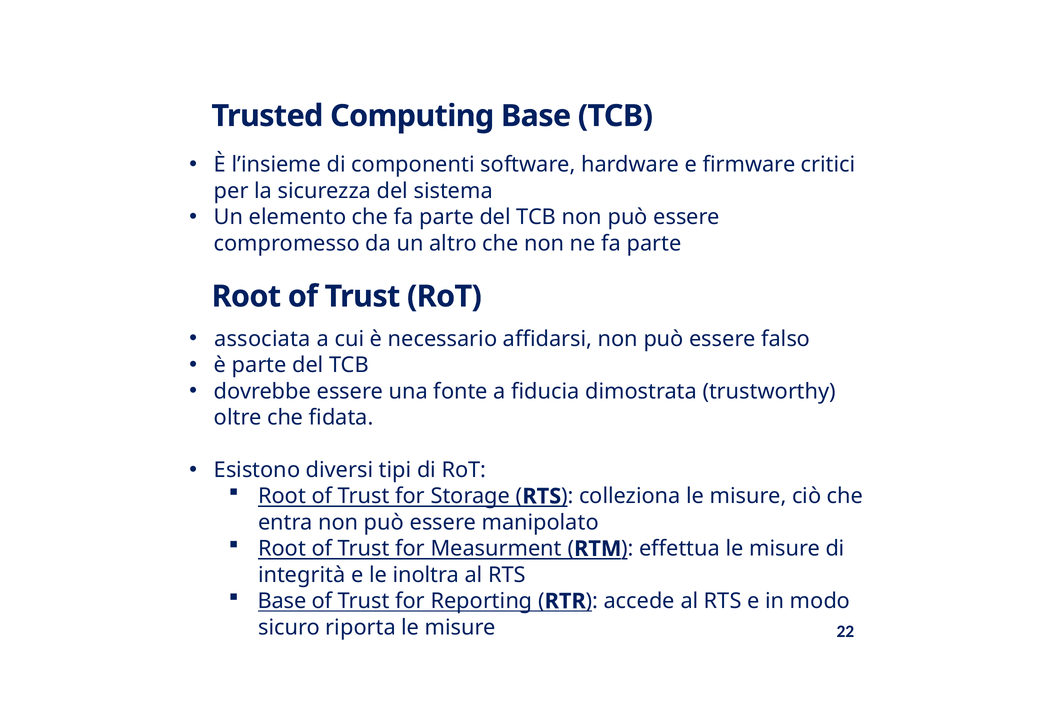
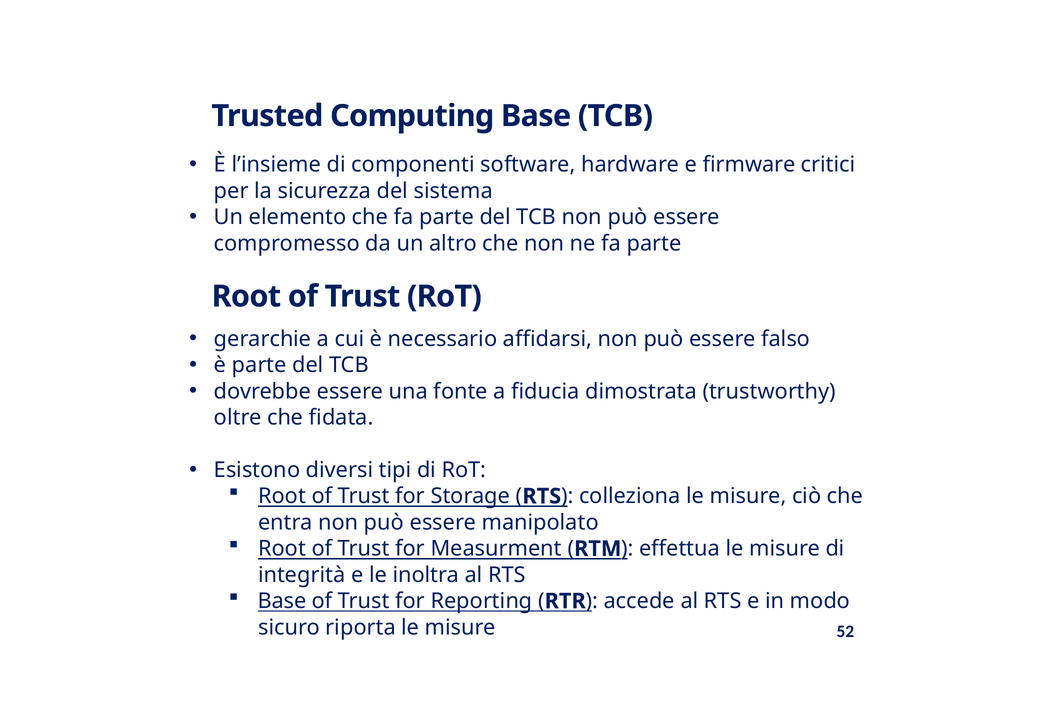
associata: associata -> gerarchie
22: 22 -> 52
